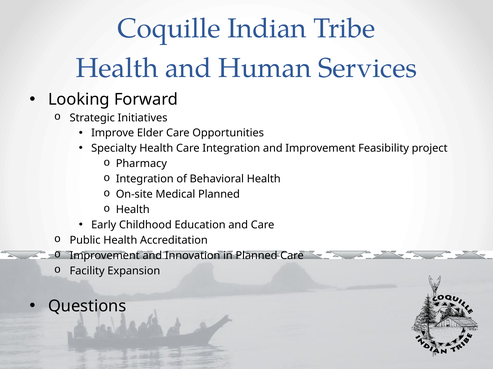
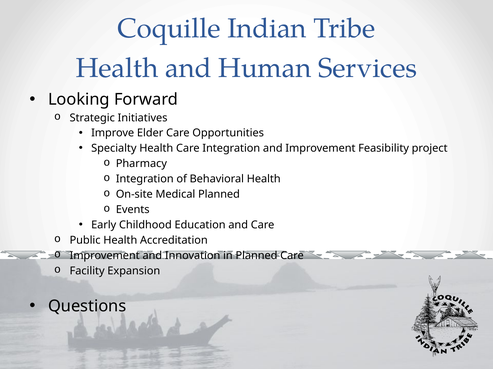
Health at (133, 210): Health -> Events
